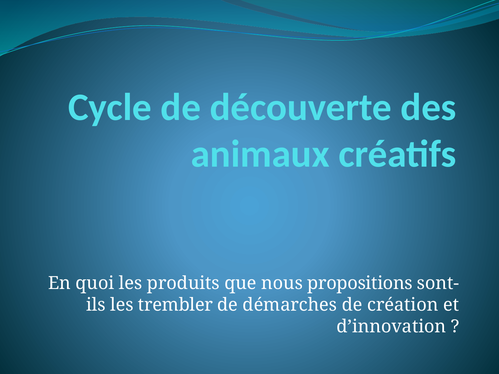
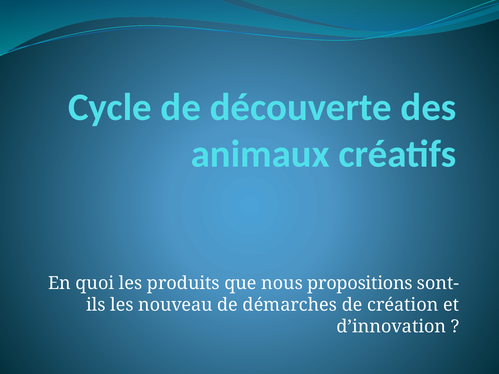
trembler: trembler -> nouveau
